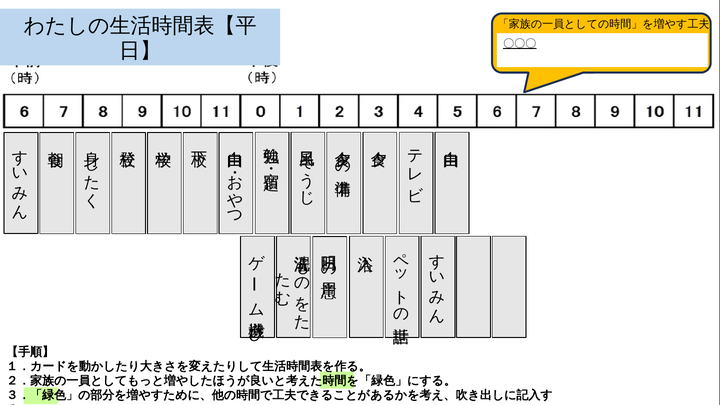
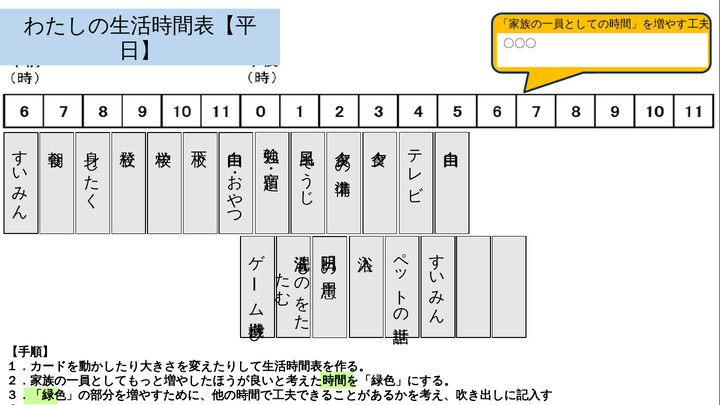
〇〇〇 underline: present -> none
